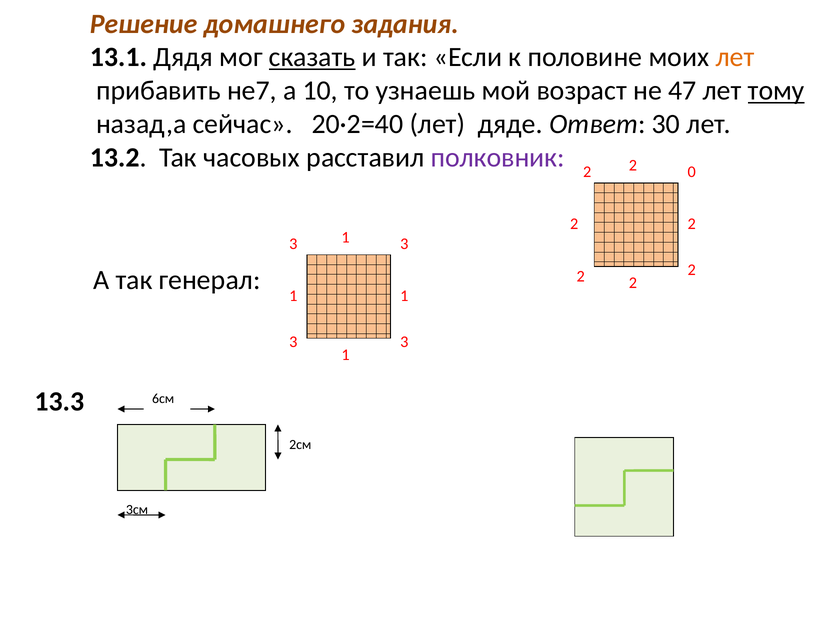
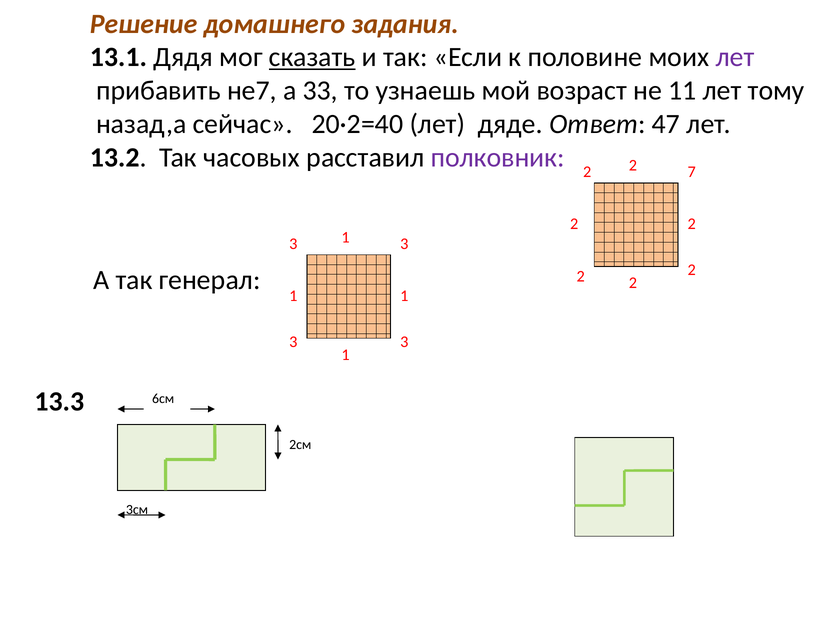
лет at (735, 57) colour: orange -> purple
10: 10 -> 33
47: 47 -> 11
тому underline: present -> none
30: 30 -> 47
0: 0 -> 7
